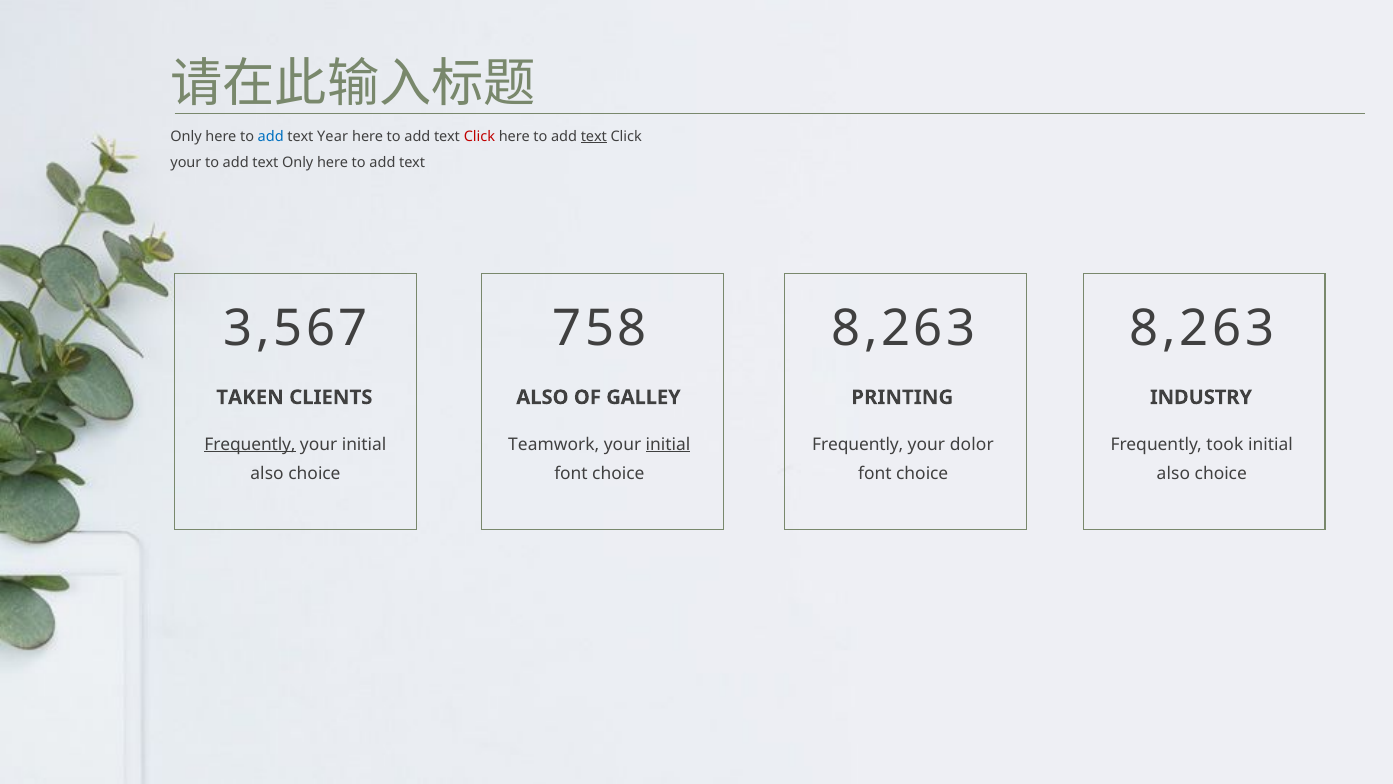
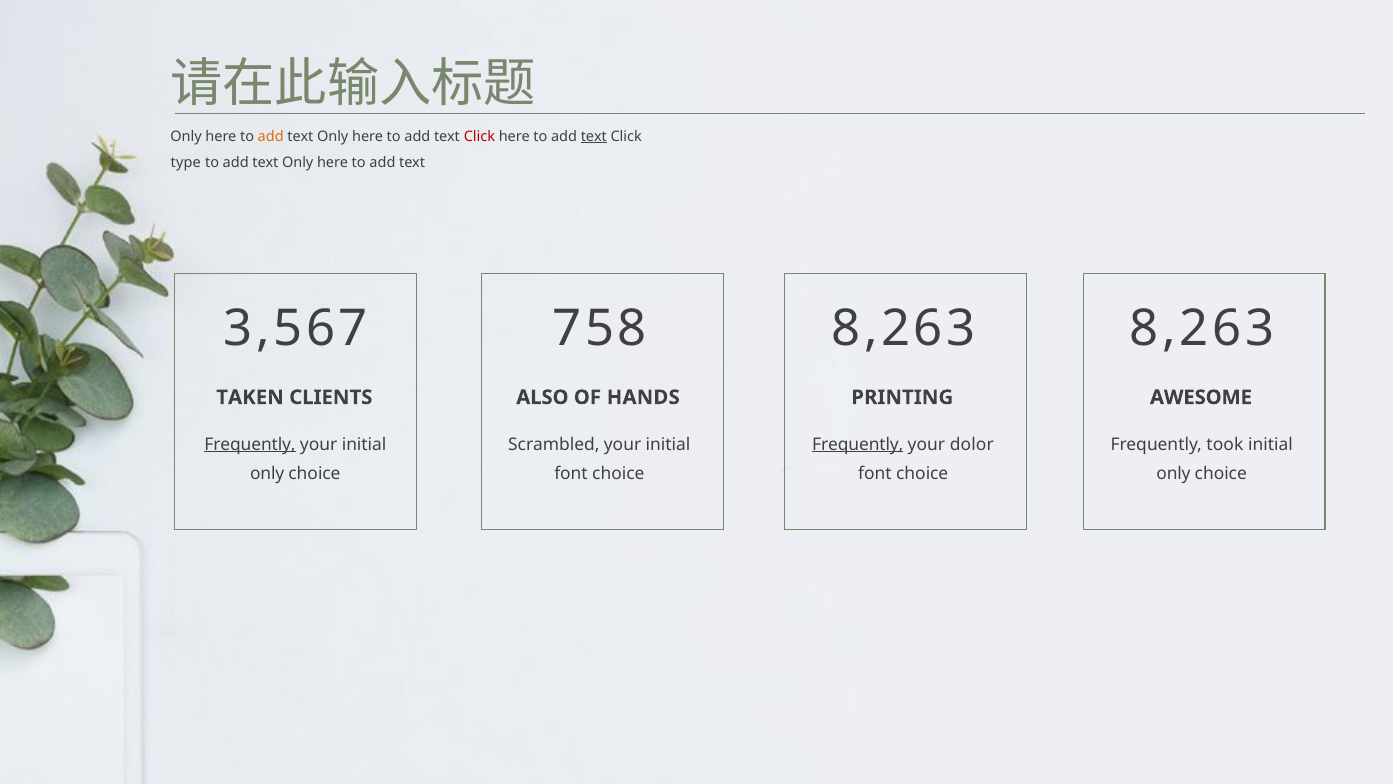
add at (271, 136) colour: blue -> orange
Year at (333, 136): Year -> Only
your at (186, 163): your -> type
GALLEY: GALLEY -> HANDS
INDUSTRY: INDUSTRY -> AWESOME
Teamwork: Teamwork -> Scrambled
initial at (668, 444) underline: present -> none
Frequently at (858, 444) underline: none -> present
also at (267, 473): also -> only
also at (1173, 473): also -> only
